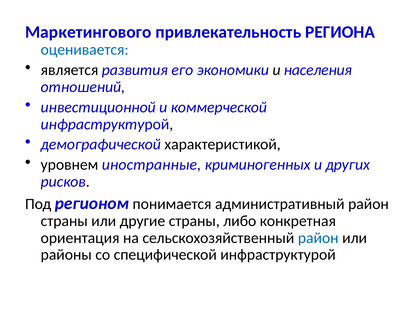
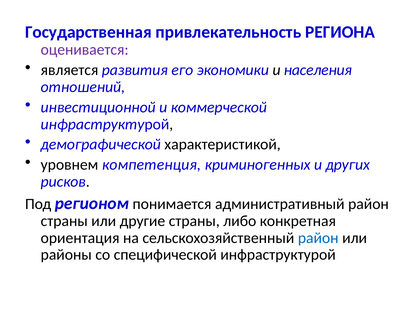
Маркетингового: Маркетингового -> Государственная
оценивается colour: blue -> purple
иностранные: иностранные -> компетенция
